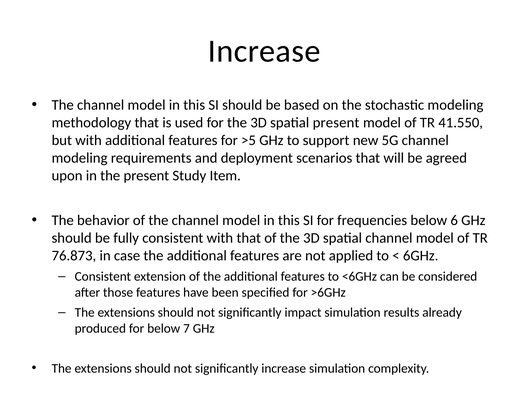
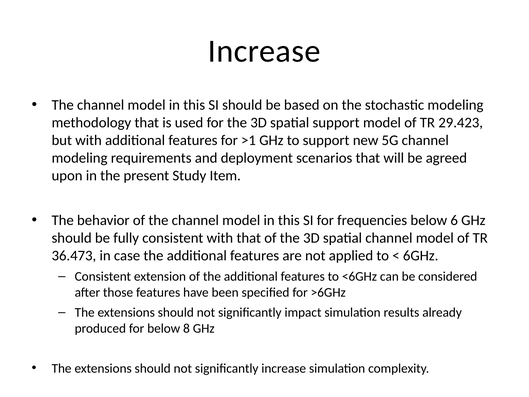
spatial present: present -> support
41.550: 41.550 -> 29.423
>5: >5 -> >1
76.873: 76.873 -> 36.473
7: 7 -> 8
